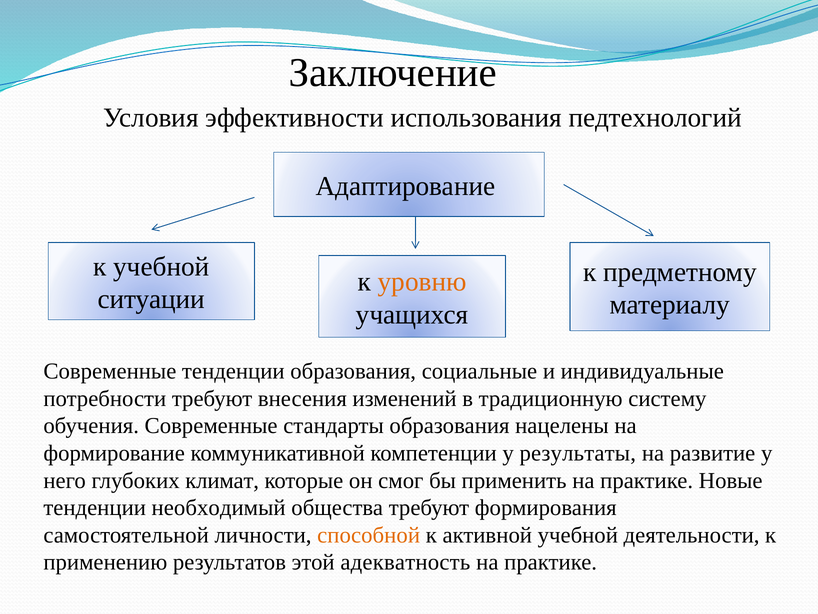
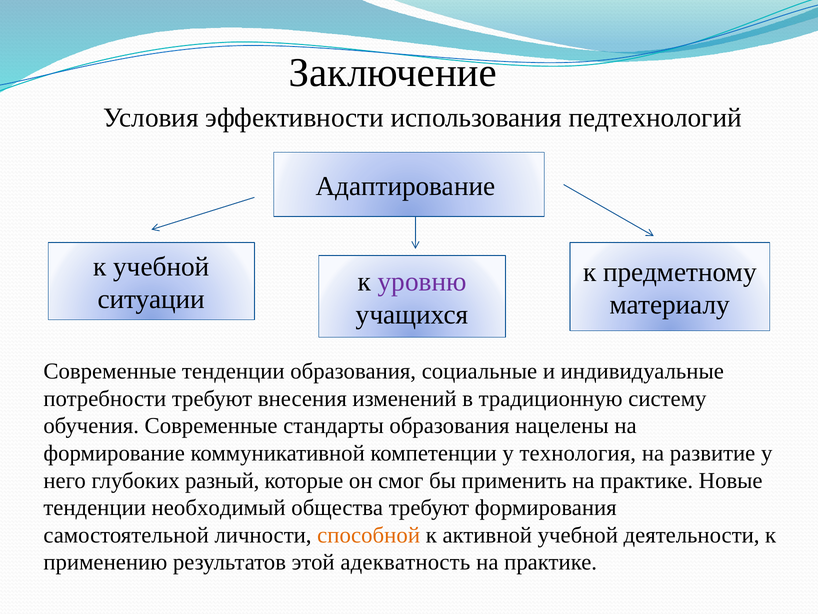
уровню colour: orange -> purple
результаты: результаты -> технология
климат: климат -> разный
